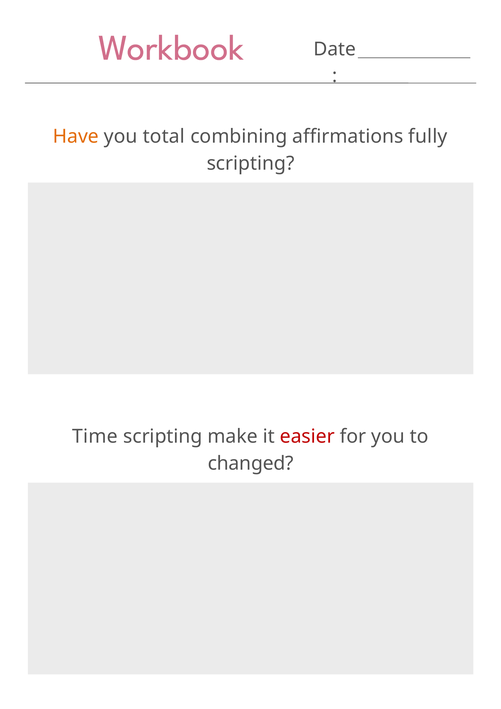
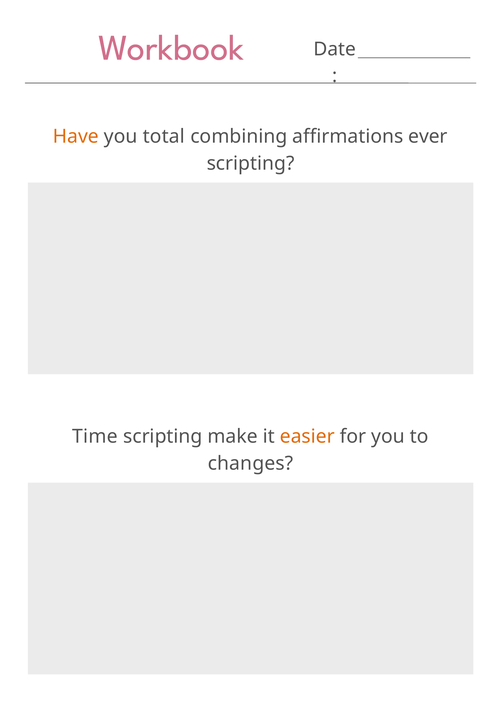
fully: fully -> ever
easier colour: red -> orange
changed: changed -> changes
